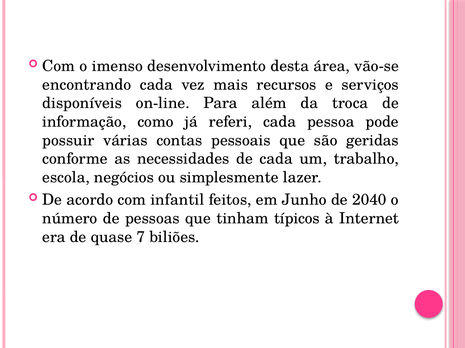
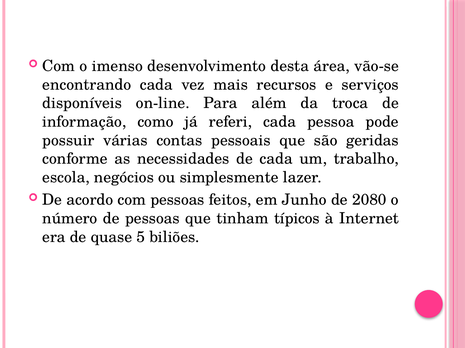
com infantil: infantil -> pessoas
2040: 2040 -> 2080
7: 7 -> 5
